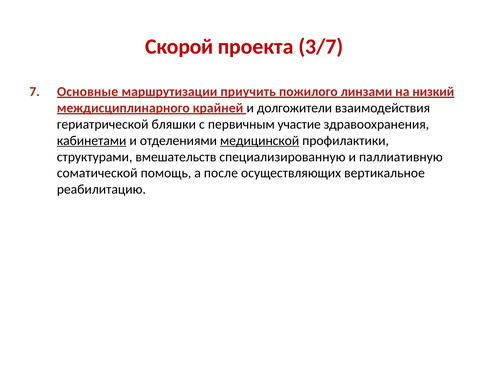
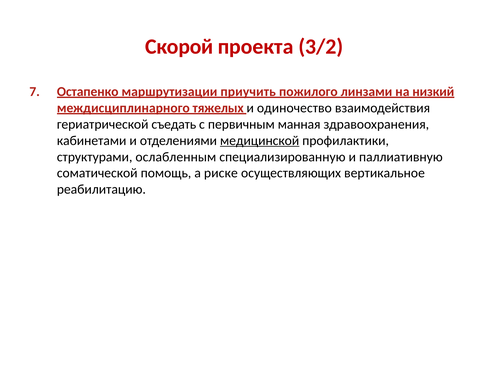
3/7: 3/7 -> 3/2
Основные: Основные -> Остапенко
крайней: крайней -> тяжелых
долгожители: долгожители -> одиночество
бляшки: бляшки -> съедать
участие: участие -> манная
кабинетами underline: present -> none
вмешательств: вмешательств -> ослабленным
после: после -> риске
